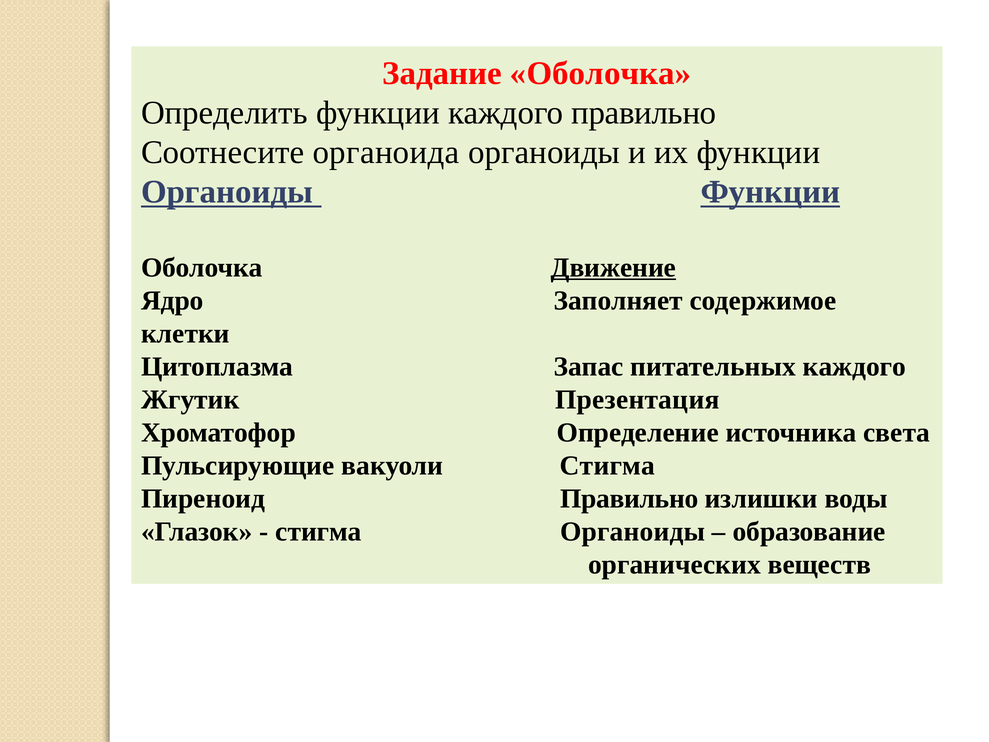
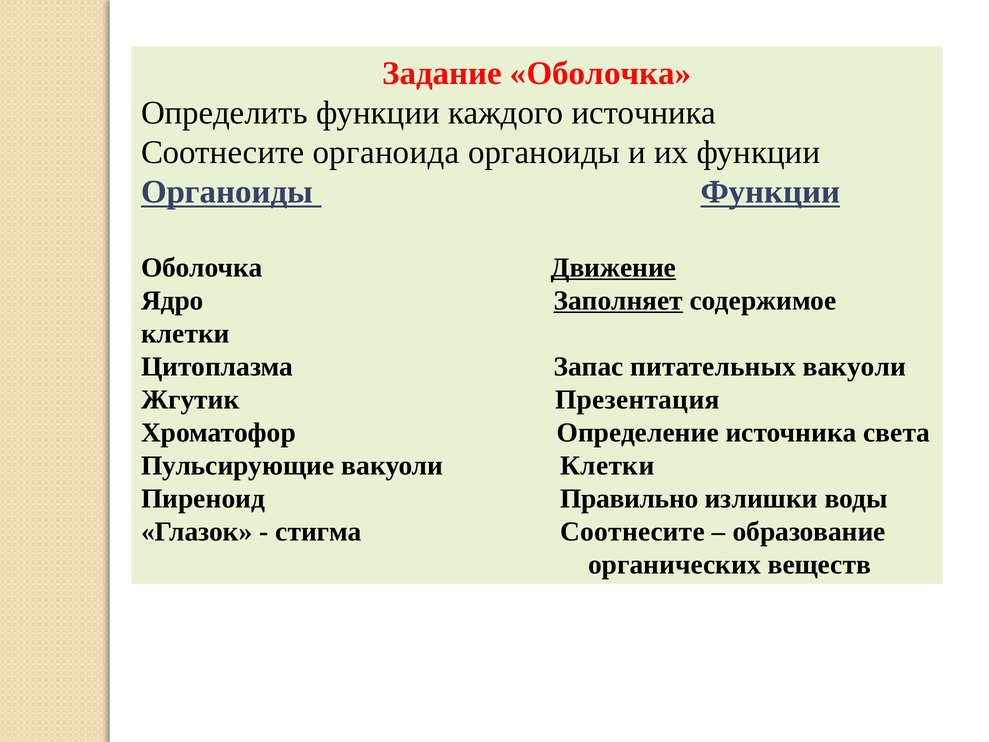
каждого правильно: правильно -> источника
Заполняет underline: none -> present
питательных каждого: каждого -> вакуоли
вакуоли Стигма: Стигма -> Клетки
стигма Органоиды: Органоиды -> Соотнесите
